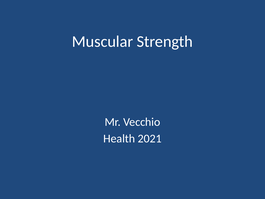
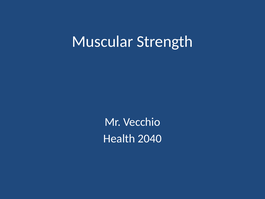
2021: 2021 -> 2040
